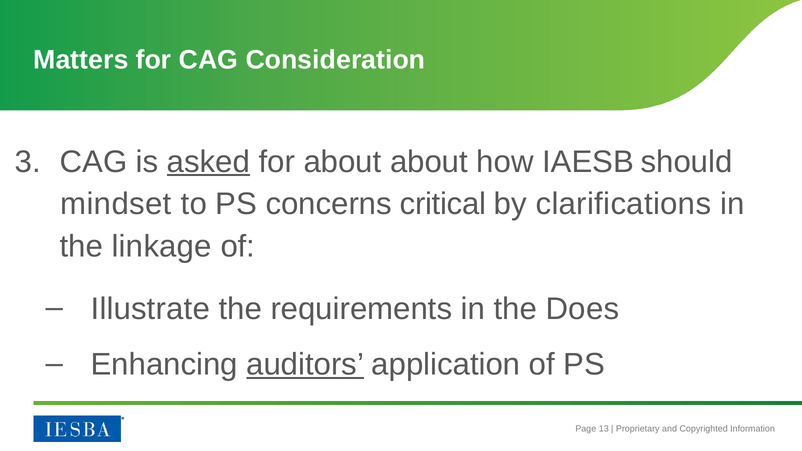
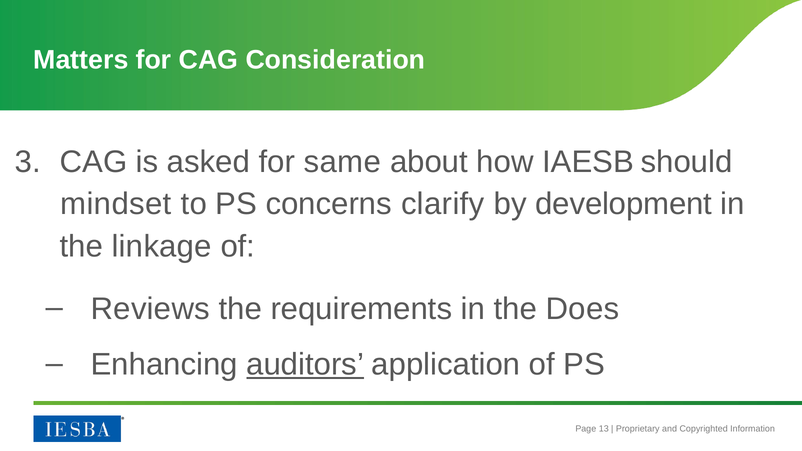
asked underline: present -> none
for about: about -> same
critical: critical -> clarify
clarifications: clarifications -> development
Illustrate: Illustrate -> Reviews
